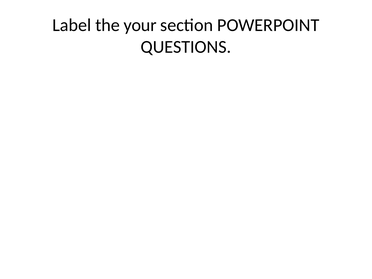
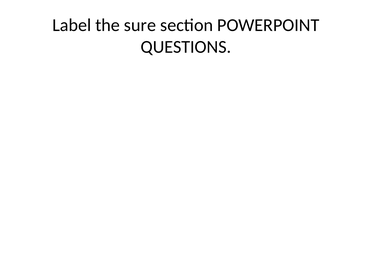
your: your -> sure
